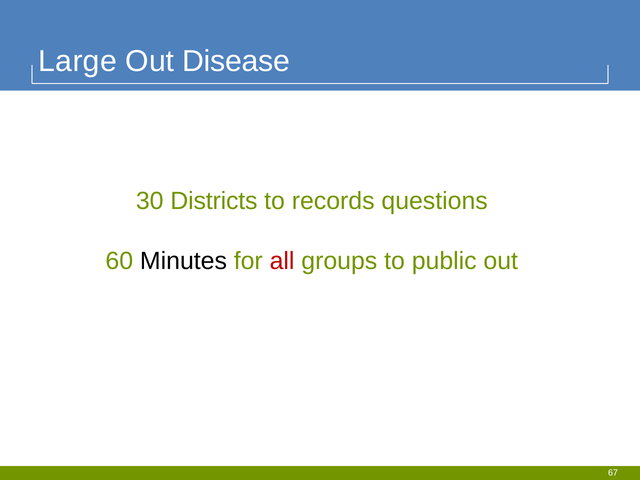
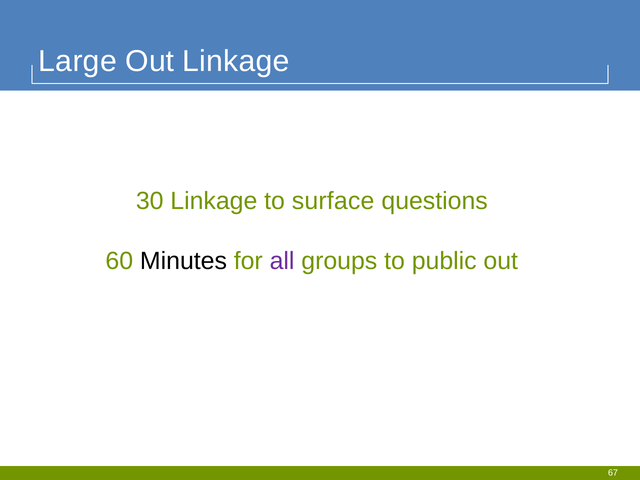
Out Disease: Disease -> Linkage
30 Districts: Districts -> Linkage
records: records -> surface
all colour: red -> purple
